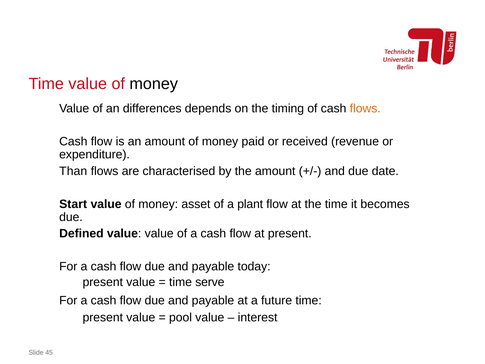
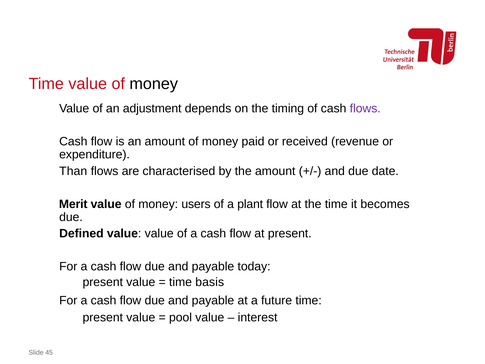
differences: differences -> adjustment
flows at (365, 109) colour: orange -> purple
Start: Start -> Merit
asset: asset -> users
serve: serve -> basis
